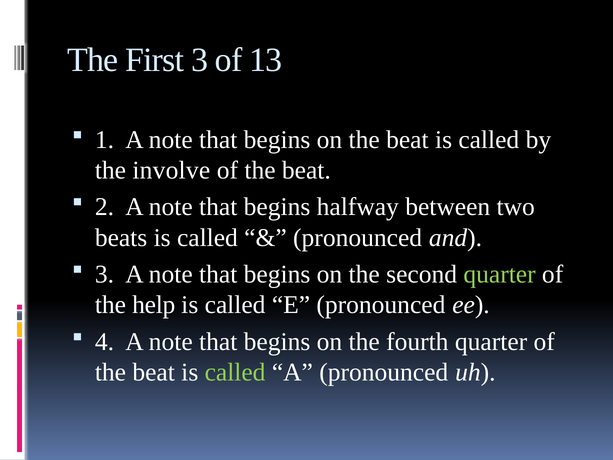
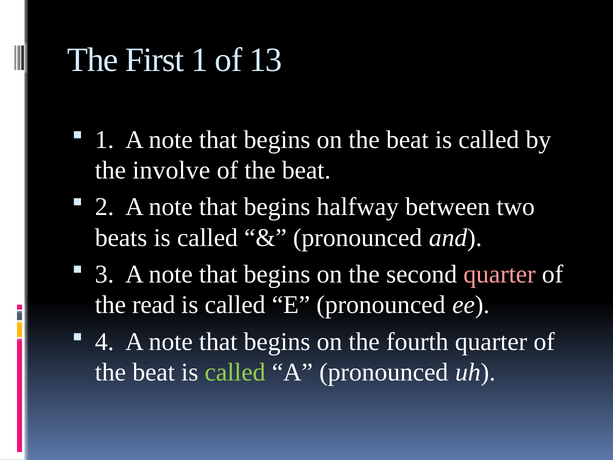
First 3: 3 -> 1
quarter at (500, 274) colour: light green -> pink
help: help -> read
